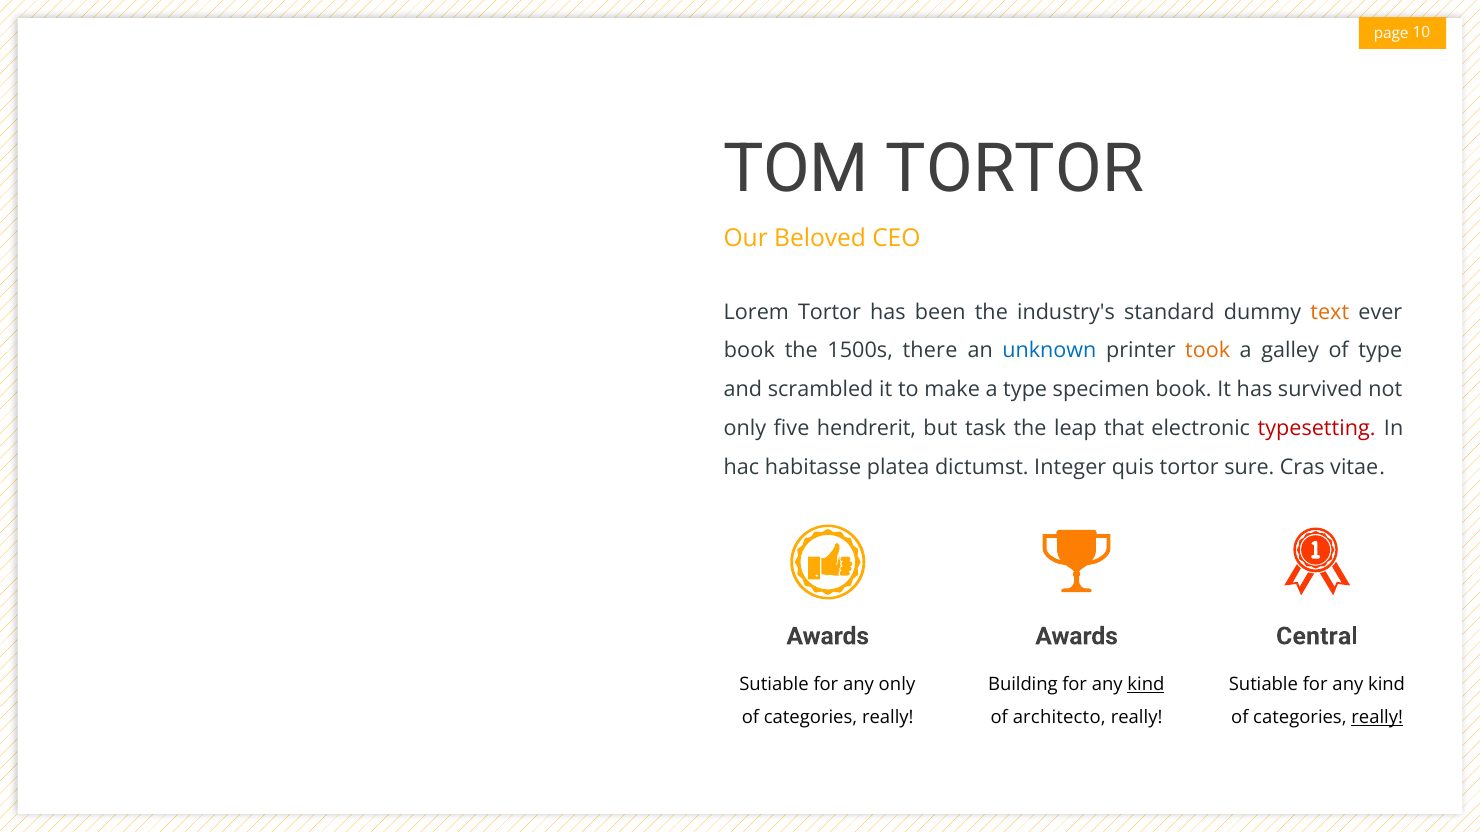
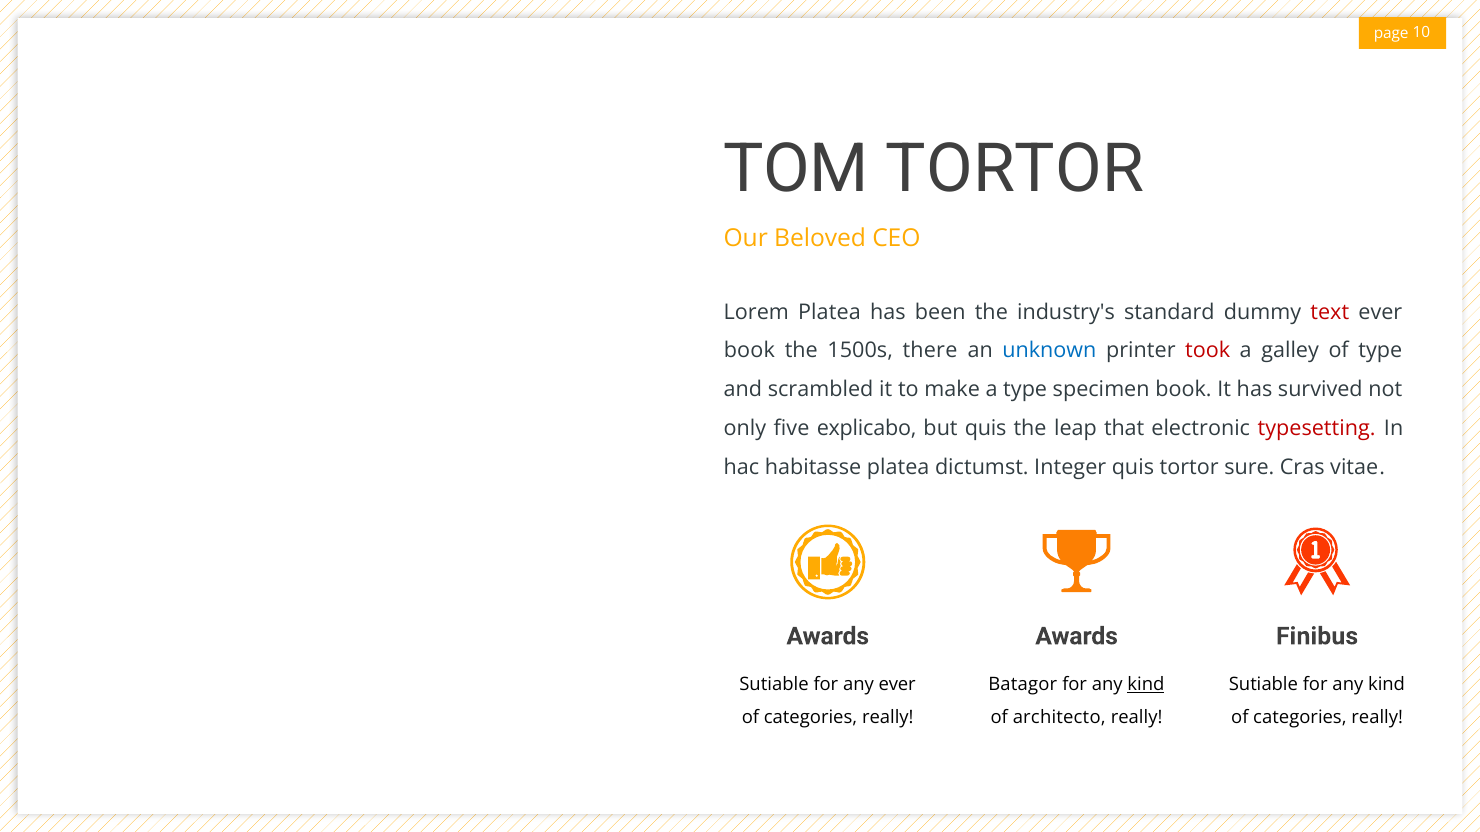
Lorem Tortor: Tortor -> Platea
text colour: orange -> red
took colour: orange -> red
hendrerit: hendrerit -> explicabo
but task: task -> quis
Central: Central -> Finibus
any only: only -> ever
Building: Building -> Batagor
really at (1377, 718) underline: present -> none
